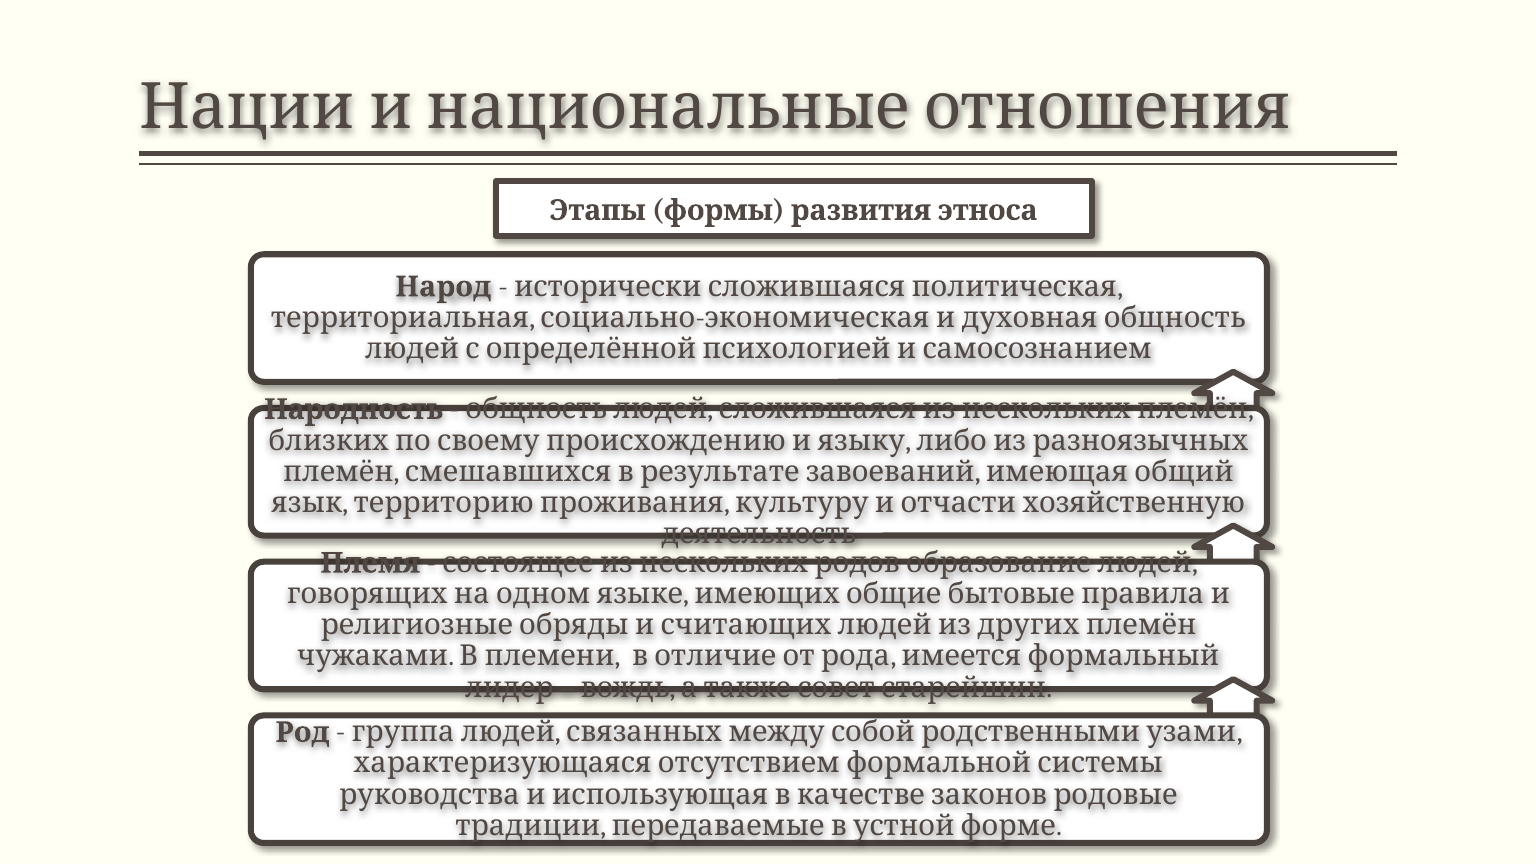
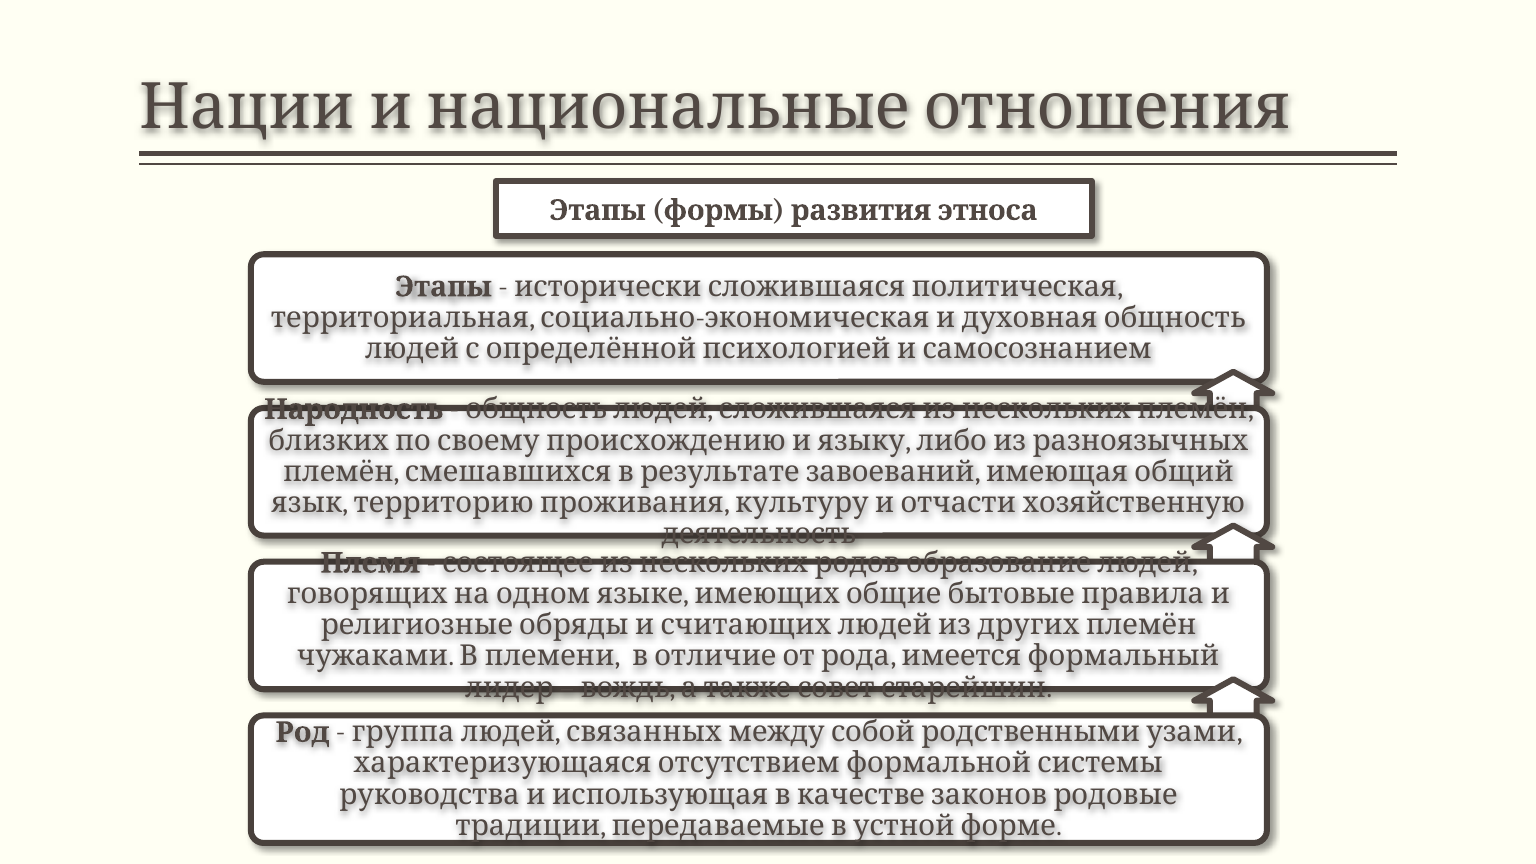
Народ at (443, 287): Народ -> Этапы
